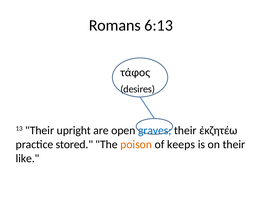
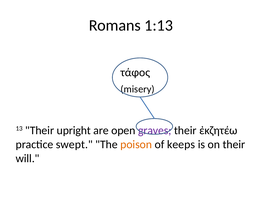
6:13: 6:13 -> 1:13
desires: desires -> misery
graves colour: blue -> purple
stored: stored -> swept
like: like -> will
